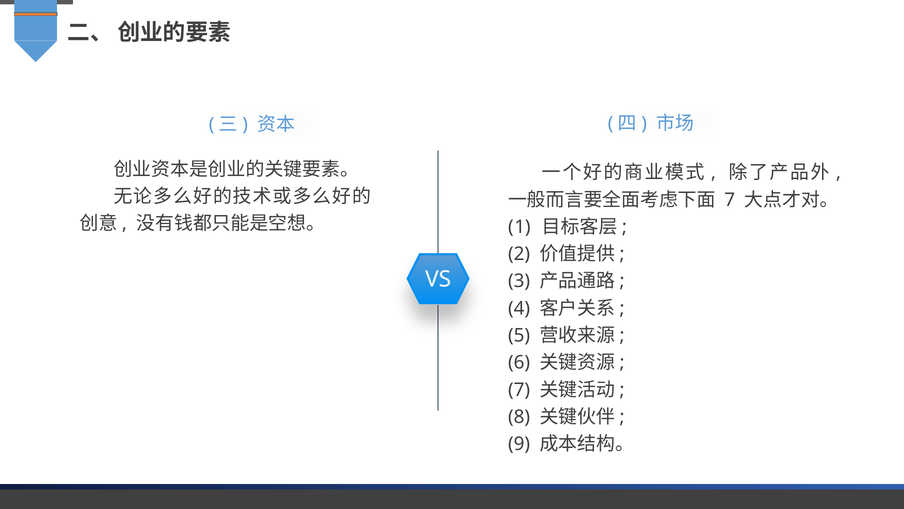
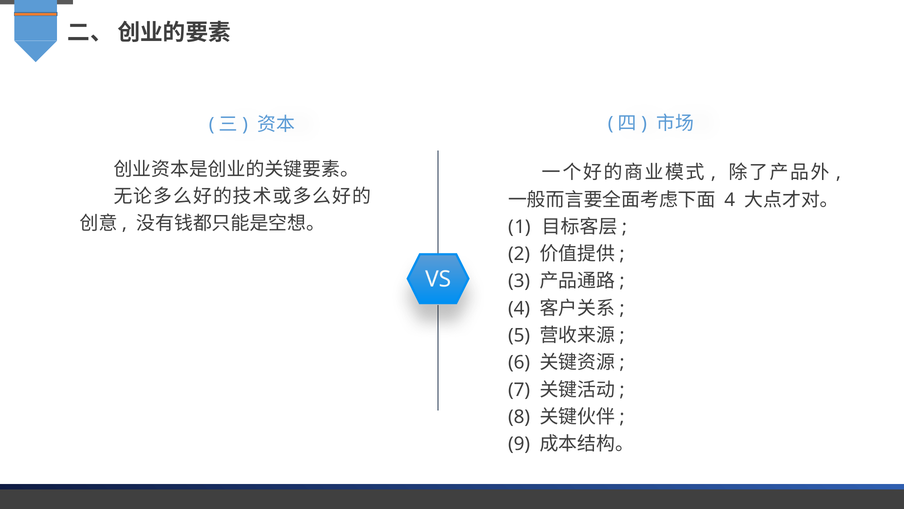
7 at (730, 200): 7 -> 4
